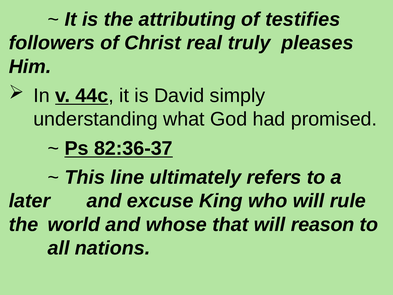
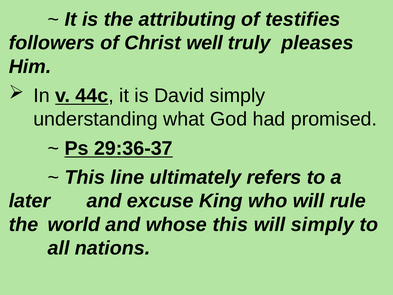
real: real -> well
82:36-37: 82:36-37 -> 29:36-37
whose that: that -> this
will reason: reason -> simply
